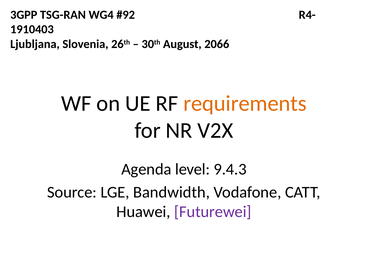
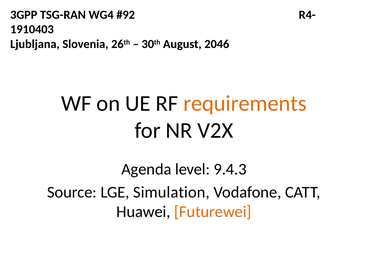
2066: 2066 -> 2046
Bandwidth: Bandwidth -> Simulation
Futurewei colour: purple -> orange
